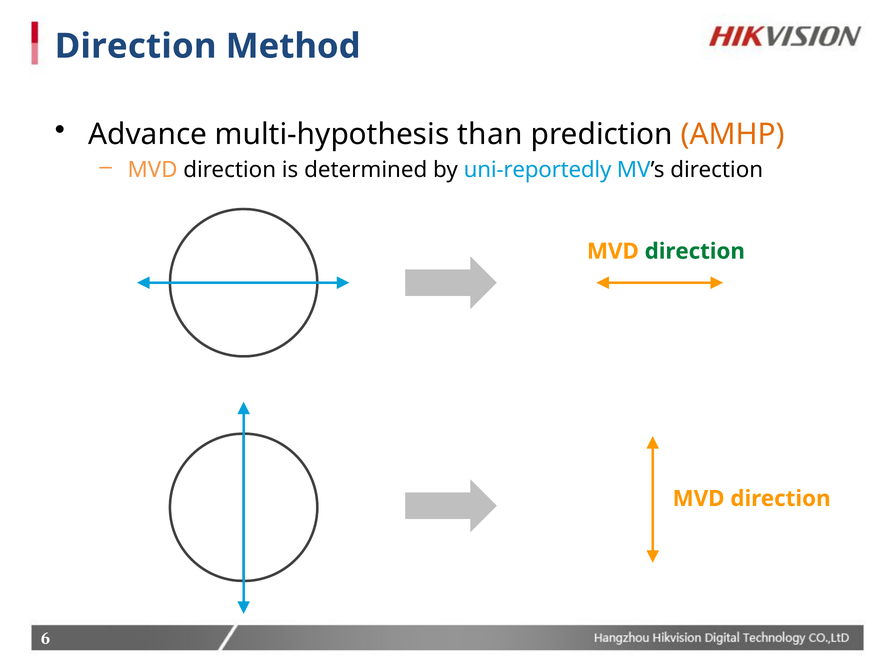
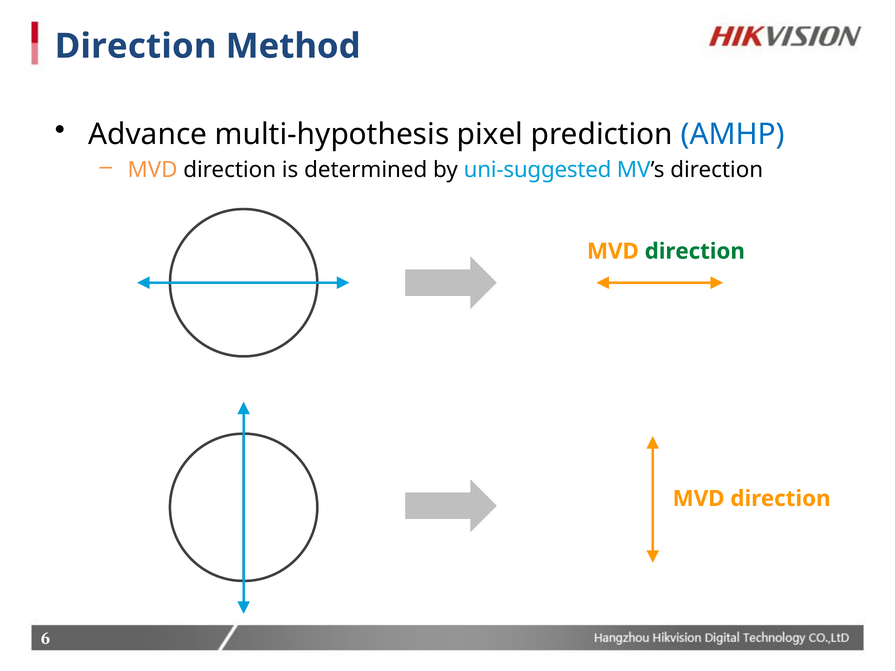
than: than -> pixel
AMHP colour: orange -> blue
uni-reportedly: uni-reportedly -> uni-suggested
